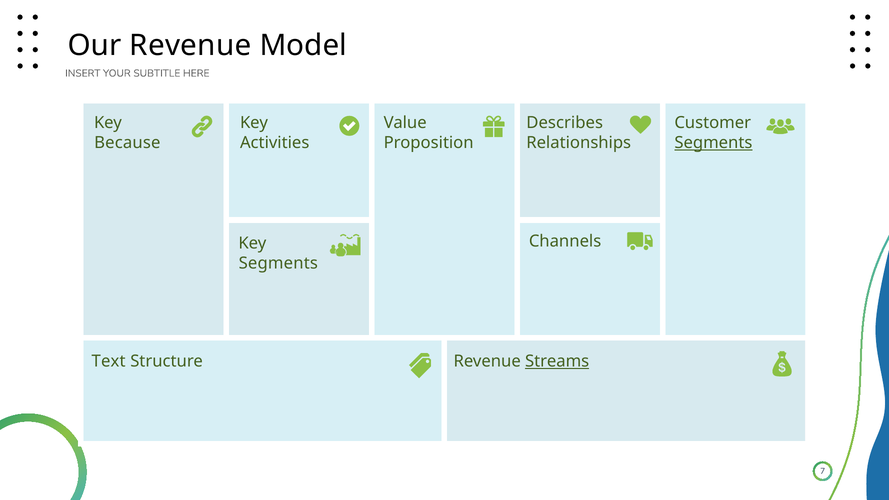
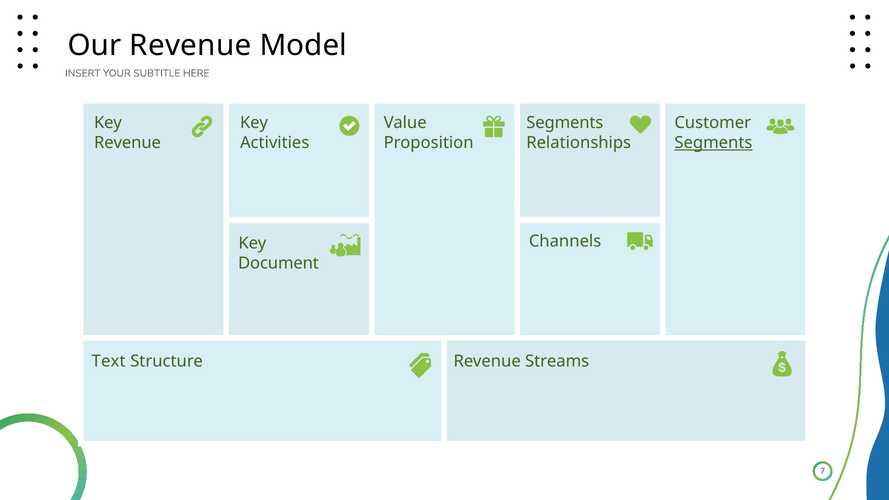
Describes at (565, 123): Describes -> Segments
Because at (127, 143): Because -> Revenue
Segments at (278, 263): Segments -> Document
Streams underline: present -> none
